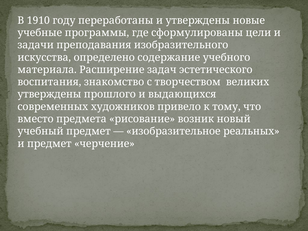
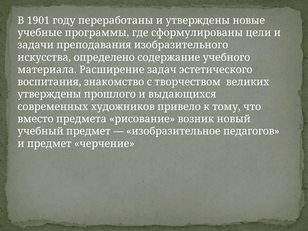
1910: 1910 -> 1901
реальных: реальных -> педагогов
